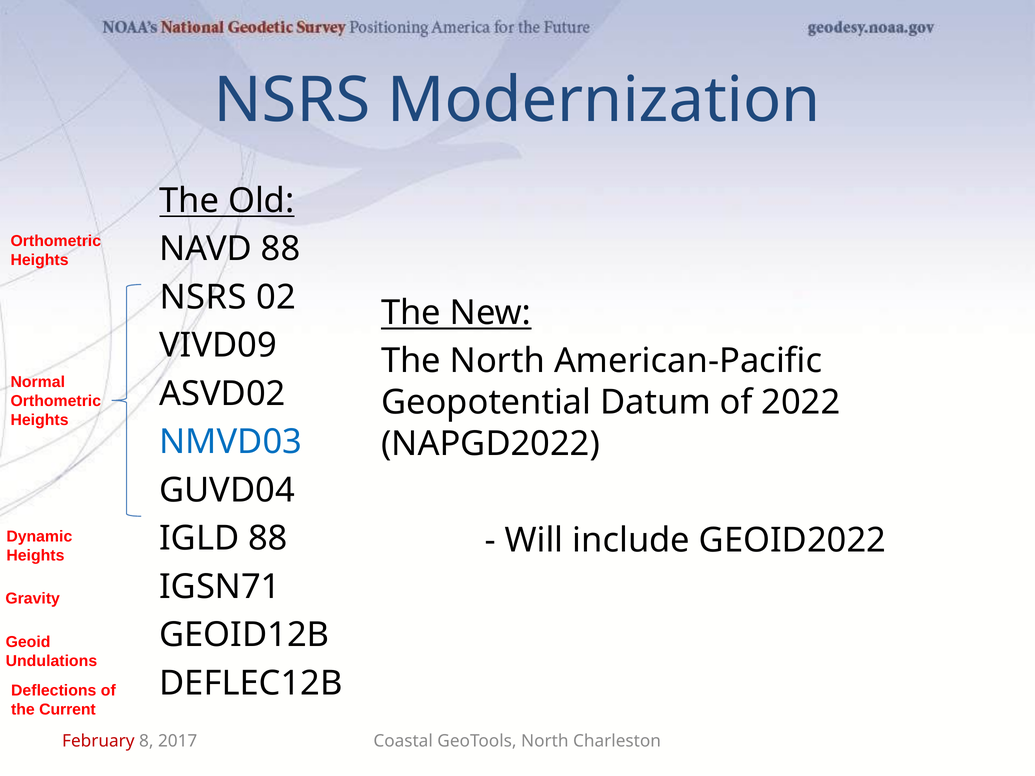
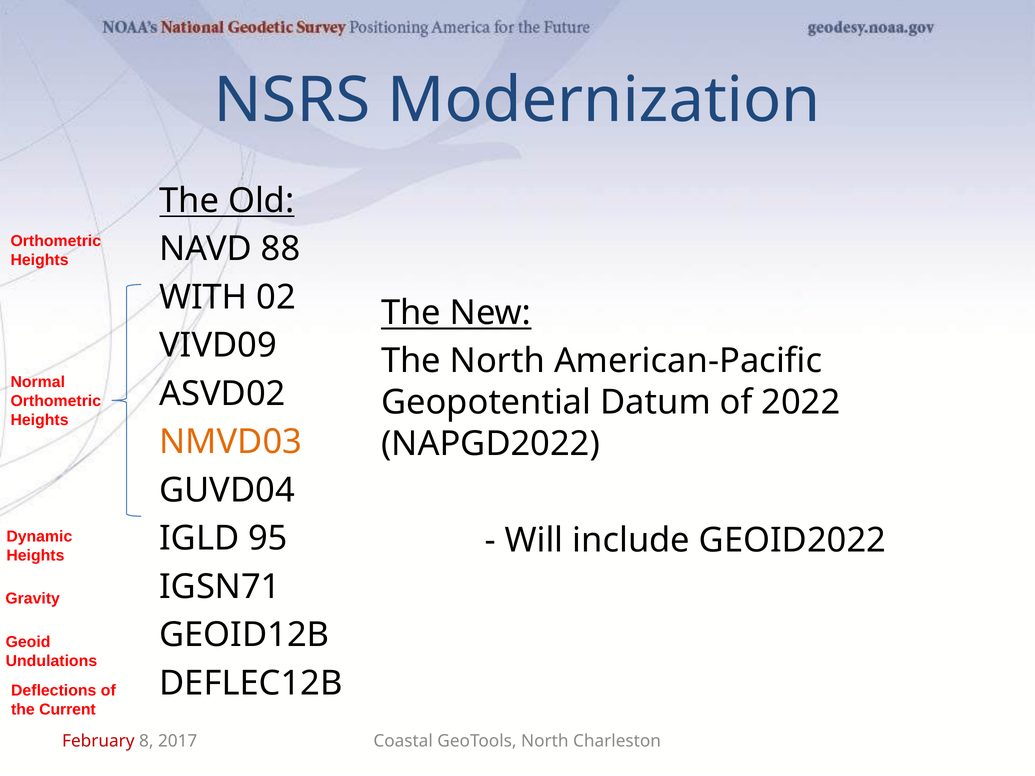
NSRS at (203, 297): NSRS -> WITH
NMVD03 colour: blue -> orange
IGLD 88: 88 -> 95
